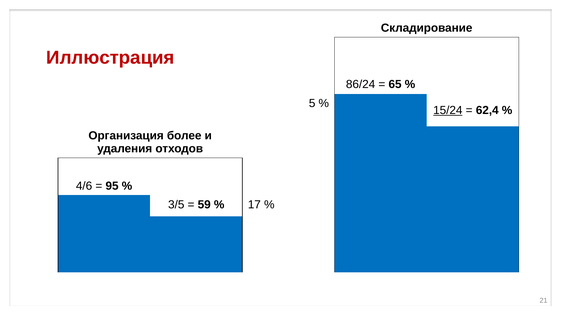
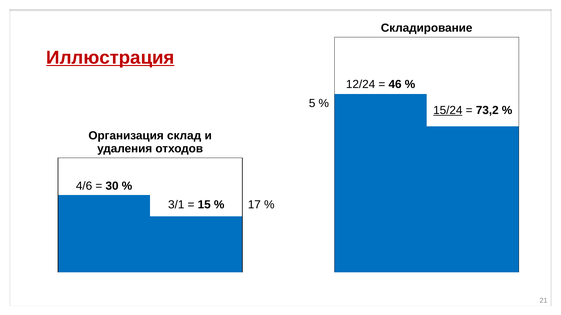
Иллюстрация underline: none -> present
86/24: 86/24 -> 12/24
65: 65 -> 46
62,4: 62,4 -> 73,2
более: более -> склад
95: 95 -> 30
3/5: 3/5 -> 3/1
59: 59 -> 15
